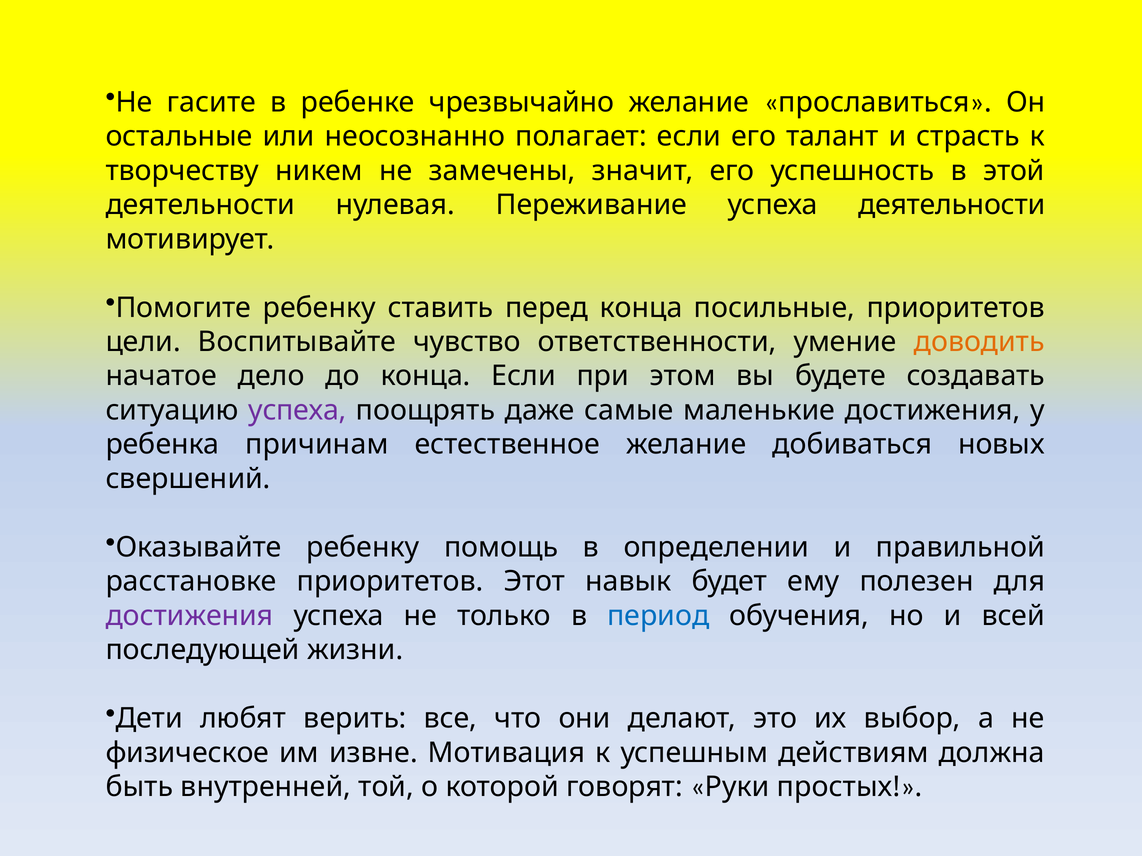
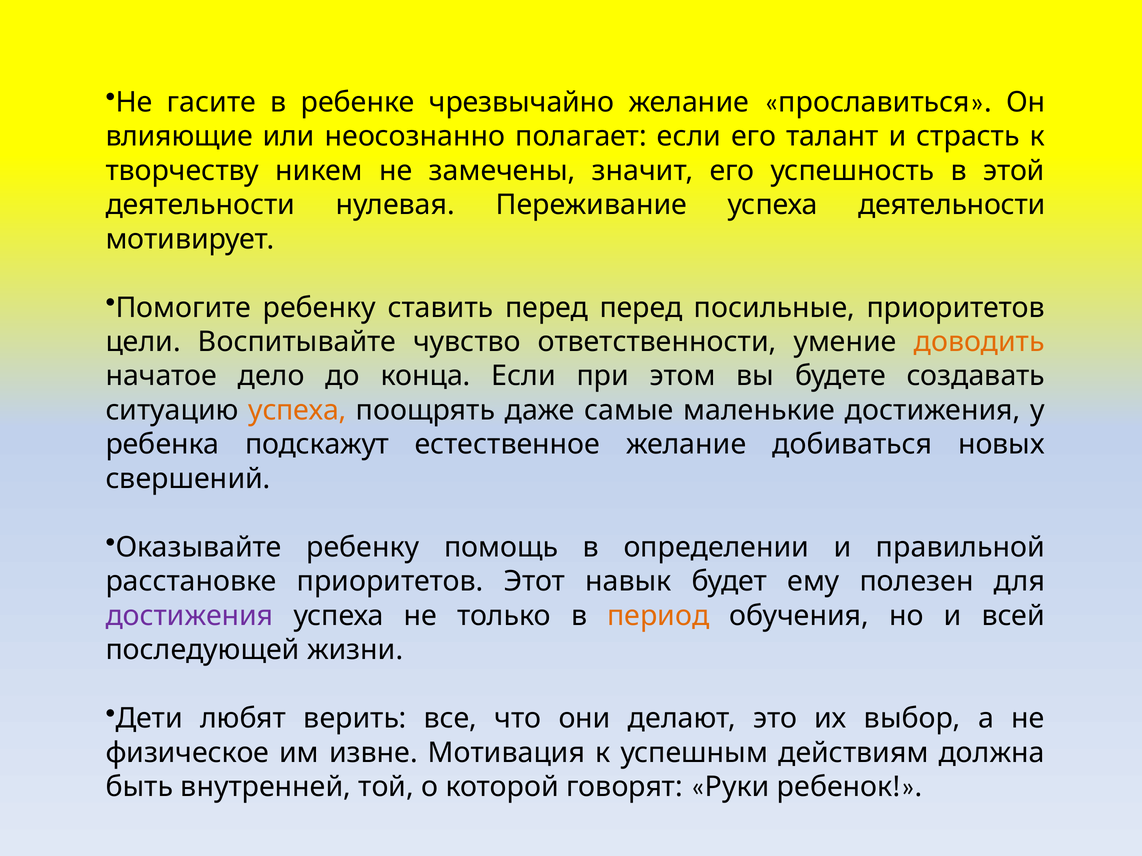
остальные: остальные -> влияющие
перед конца: конца -> перед
успеха at (297, 411) colour: purple -> orange
причинам: причинам -> подскажут
период colour: blue -> orange
простых: простых -> ребенок
